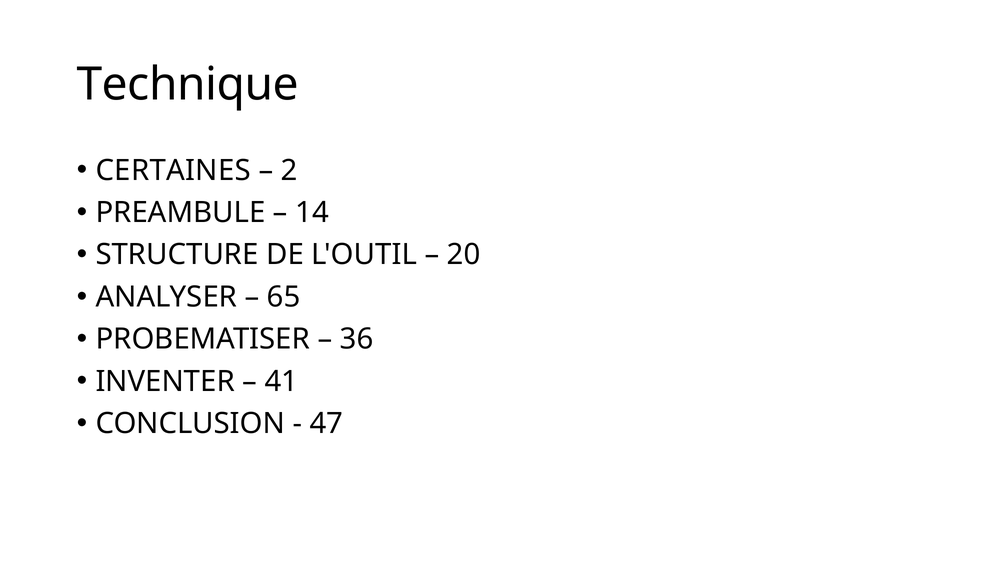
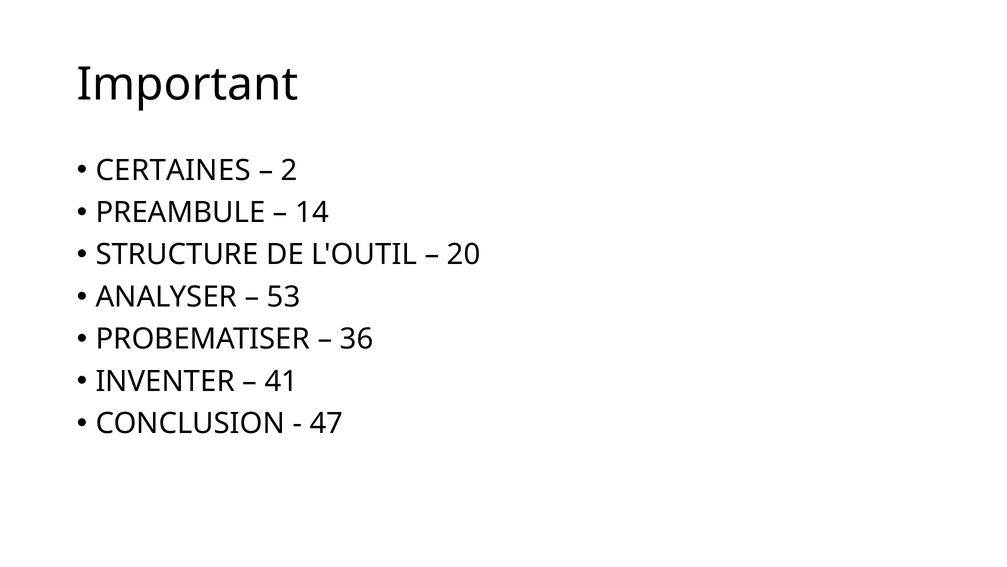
Technique: Technique -> Important
65: 65 -> 53
